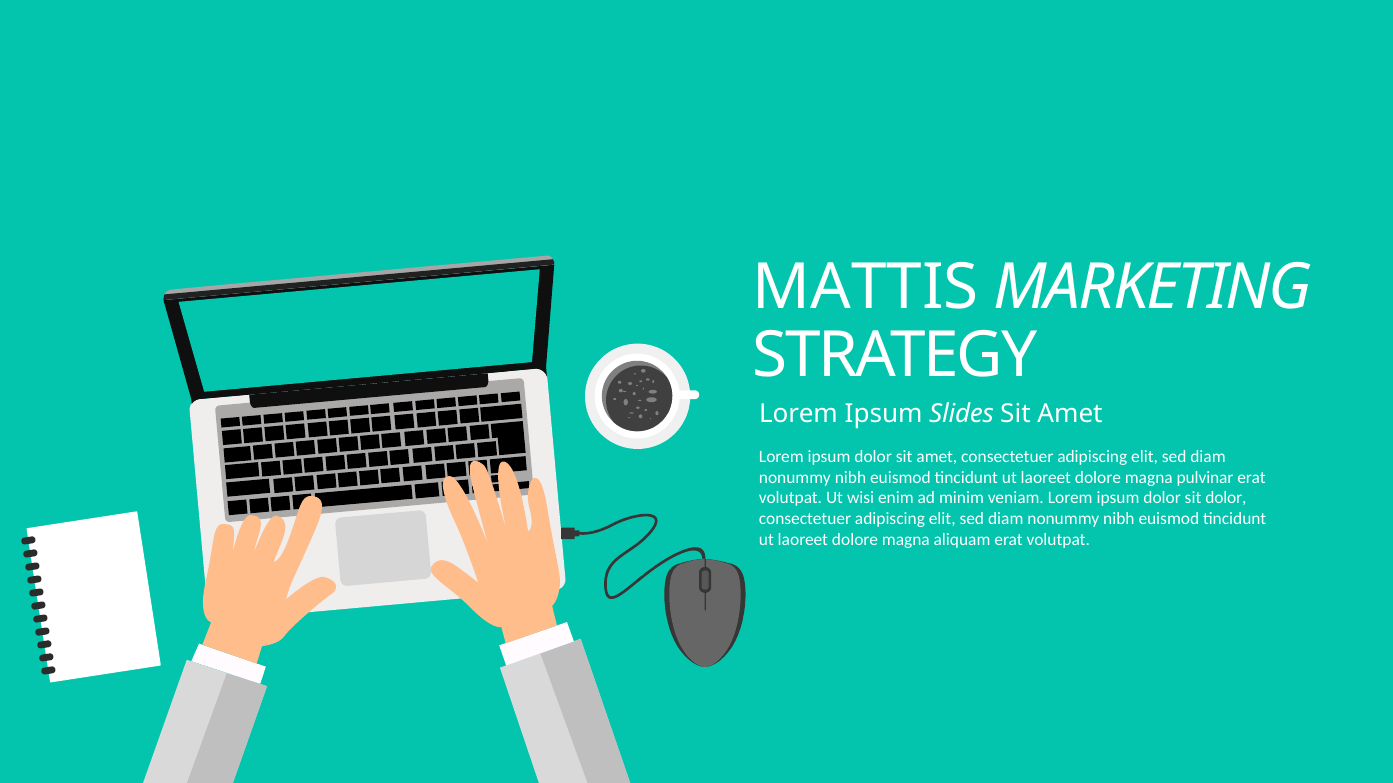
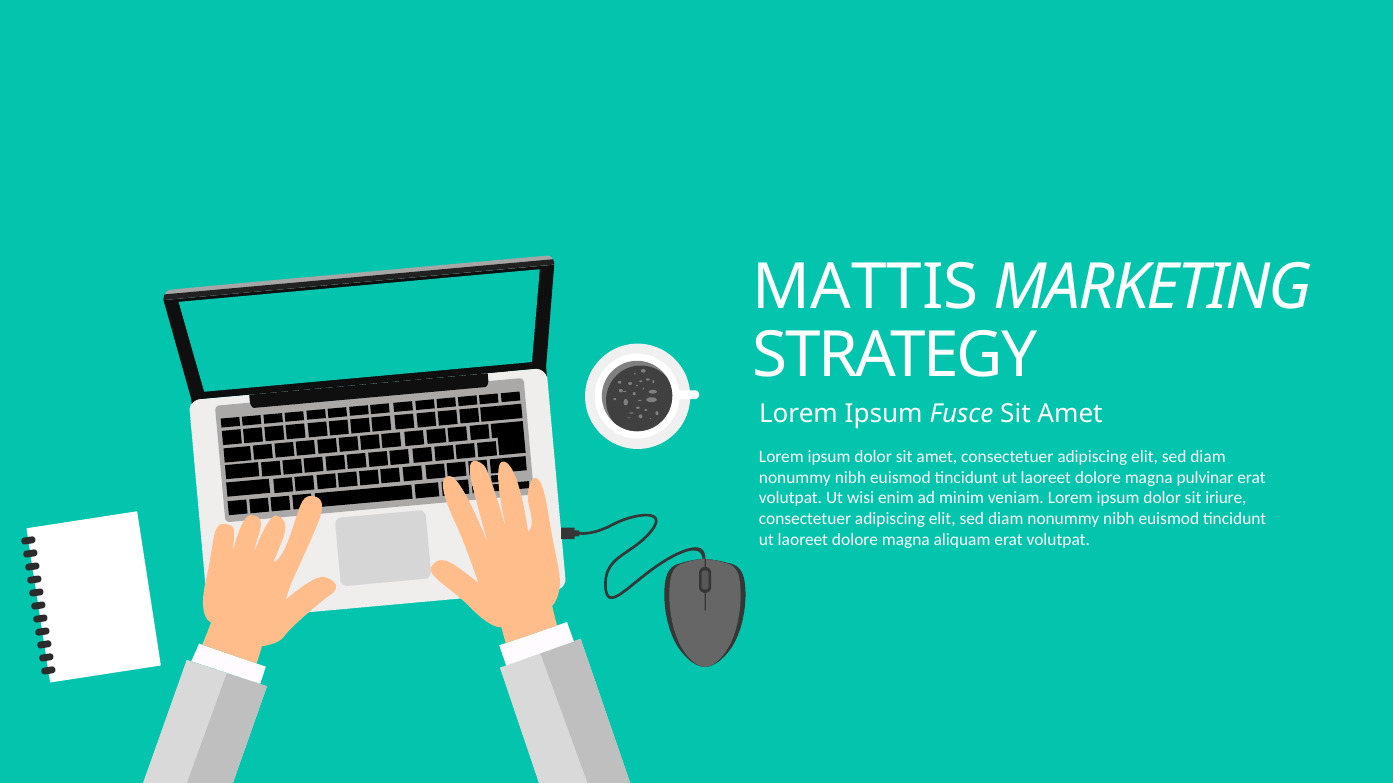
Slides: Slides -> Fusce
sit dolor: dolor -> iriure
